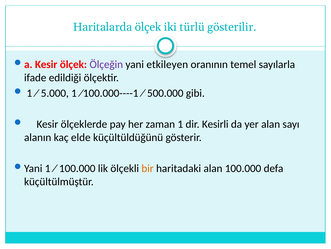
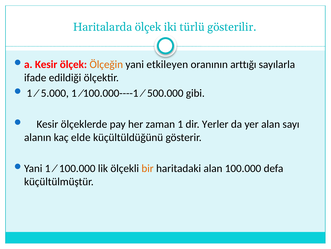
Ölçeğin colour: purple -> orange
temel: temel -> arttığı
Kesirli: Kesirli -> Yerler
